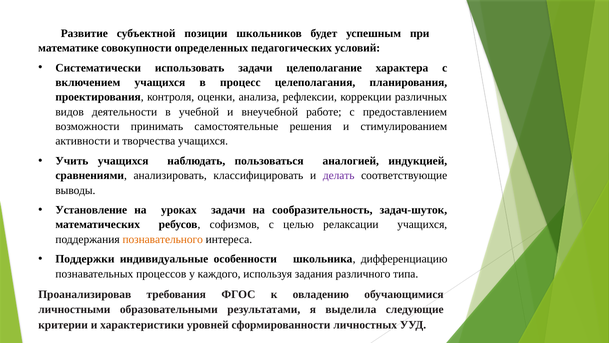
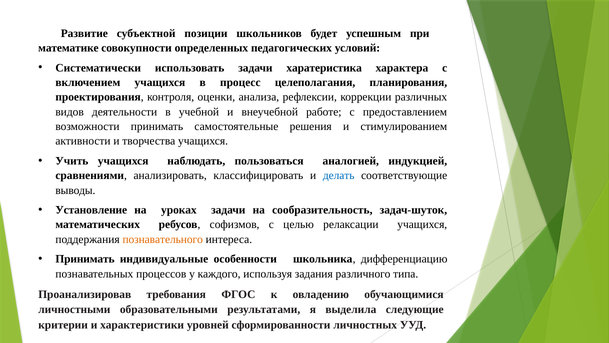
целеполагание: целеполагание -> харатеристика
делать colour: purple -> blue
Поддержки at (85, 259): Поддержки -> Принимать
